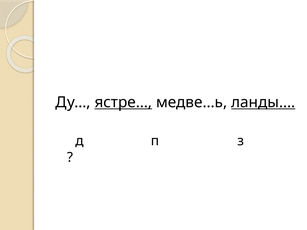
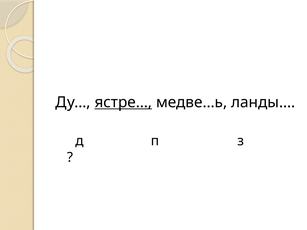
ланды… underline: present -> none
